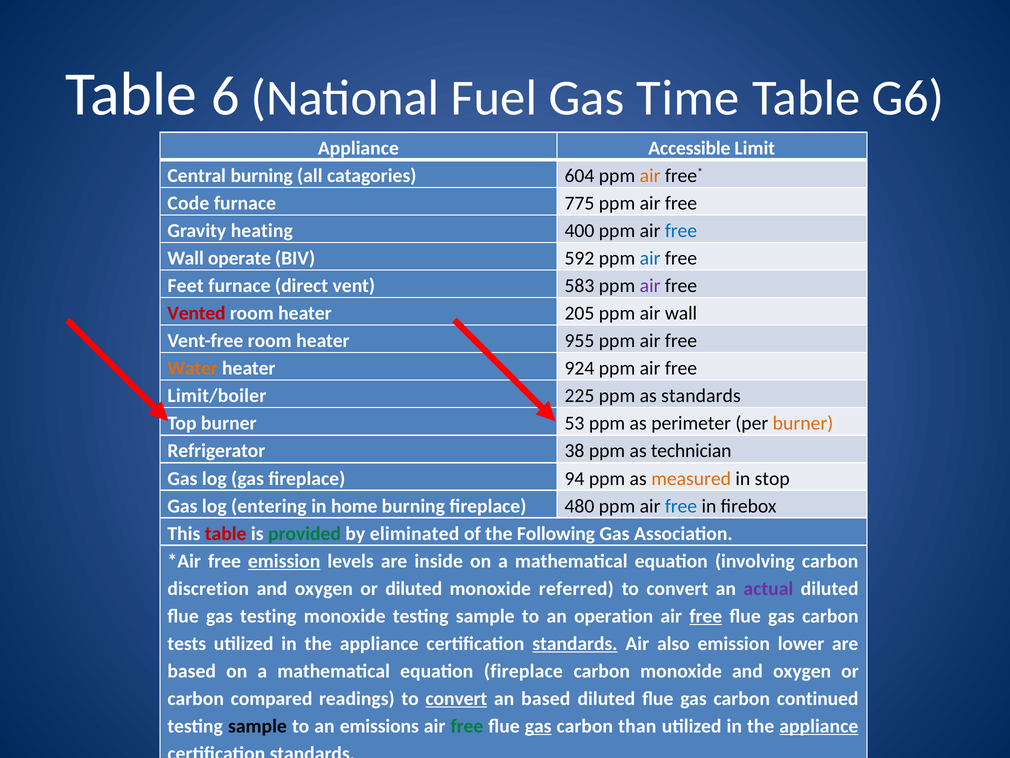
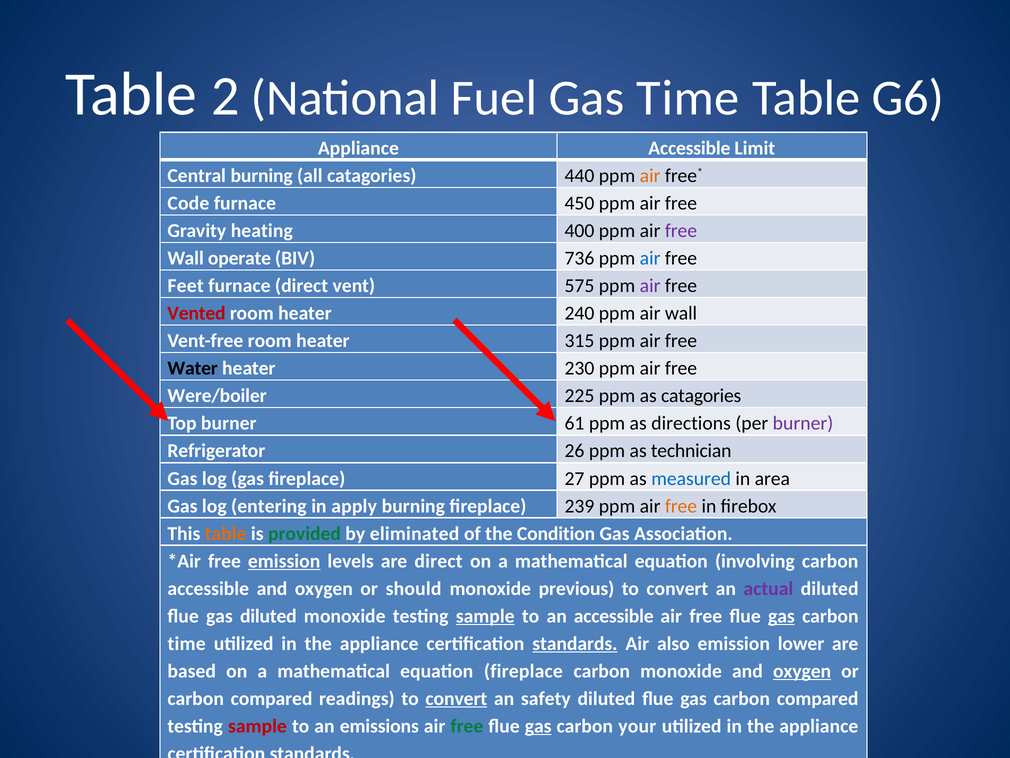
6: 6 -> 2
604: 604 -> 440
775: 775 -> 450
free at (681, 231) colour: blue -> purple
592: 592 -> 736
583: 583 -> 575
205: 205 -> 240
955: 955 -> 315
Water colour: orange -> black
924: 924 -> 230
Limit/boiler: Limit/boiler -> Were/boiler
as standards: standards -> catagories
53: 53 -> 61
perimeter: perimeter -> directions
burner at (803, 423) colour: orange -> purple
38: 38 -> 26
94: 94 -> 27
measured colour: orange -> blue
stop: stop -> area
home: home -> apply
480: 480 -> 239
free at (681, 506) colour: blue -> orange
table at (226, 533) colour: red -> orange
Following: Following -> Condition
are inside: inside -> direct
discretion at (208, 588): discretion -> accessible
or diluted: diluted -> should
referred: referred -> previous
gas testing: testing -> diluted
sample at (485, 616) underline: none -> present
an operation: operation -> accessible
free at (706, 616) underline: present -> none
gas at (781, 616) underline: none -> present
tests at (187, 643): tests -> time
oxygen at (802, 671) underline: none -> present
an based: based -> safety
gas carbon continued: continued -> compared
sample at (257, 726) colour: black -> red
than: than -> your
appliance at (819, 726) underline: present -> none
